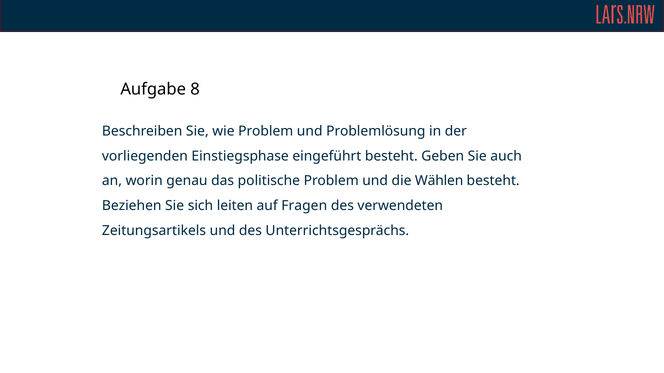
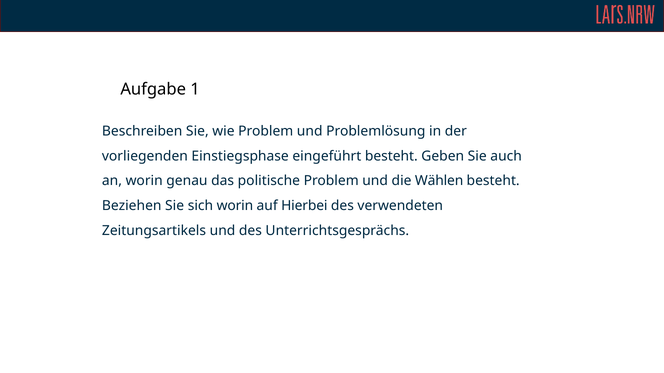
8: 8 -> 1
sich leiten: leiten -> worin
Fragen: Fragen -> Hierbei
